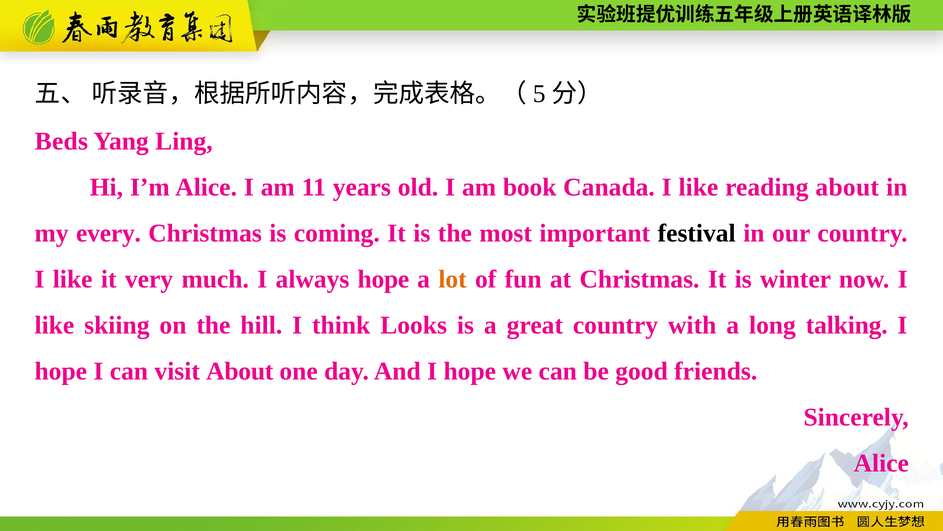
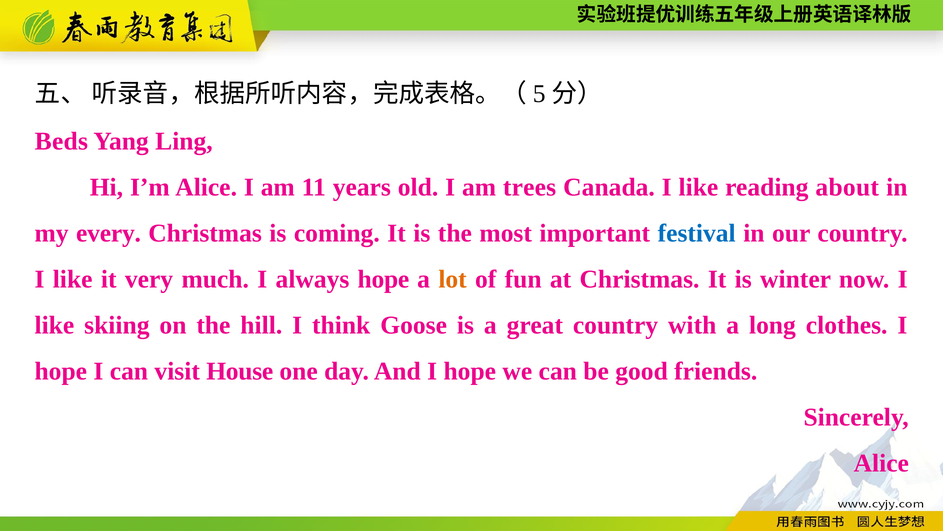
book: book -> trees
festival colour: black -> blue
Looks: Looks -> Goose
talking: talking -> clothes
visit About: About -> House
